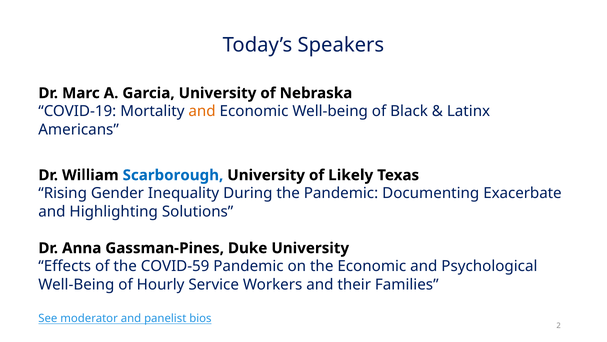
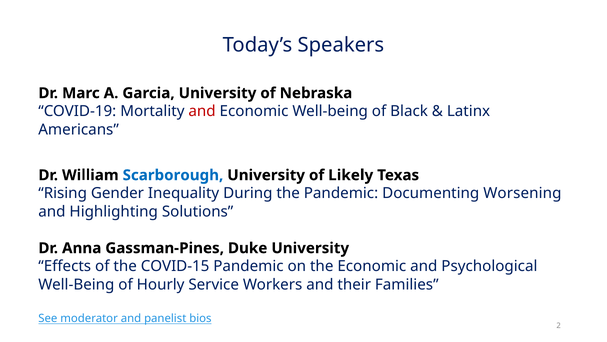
and at (202, 111) colour: orange -> red
Exacerbate: Exacerbate -> Worsening
COVID-59: COVID-59 -> COVID-15
